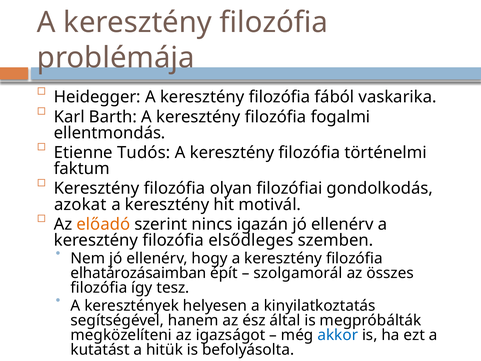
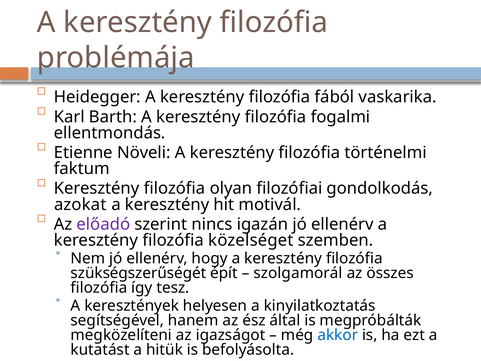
Tudós: Tudós -> Növeli
előadó colour: orange -> purple
elsődleges: elsődleges -> közelséget
elhatározásaimban: elhatározásaimban -> szükségszerűségét
